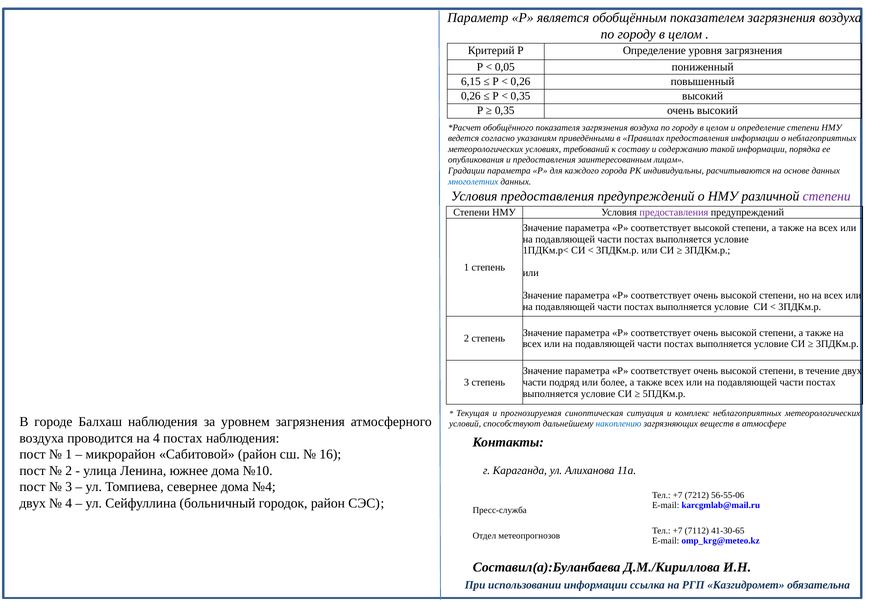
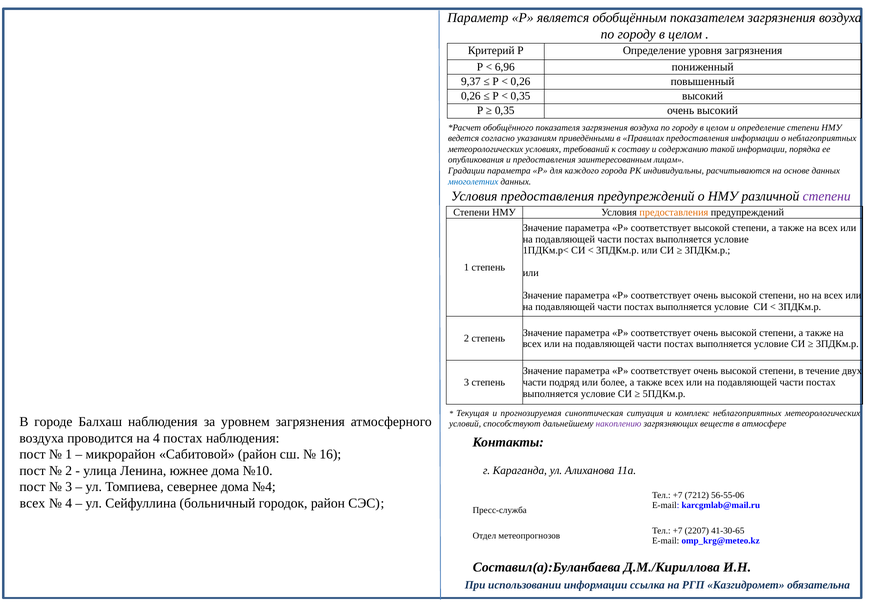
0,05: 0,05 -> 6,96
6,15: 6,15 -> 9,37
предоставления at (674, 212) colour: purple -> orange
накоплению colour: blue -> purple
двух at (33, 503): двух -> всех
7112: 7112 -> 2207
